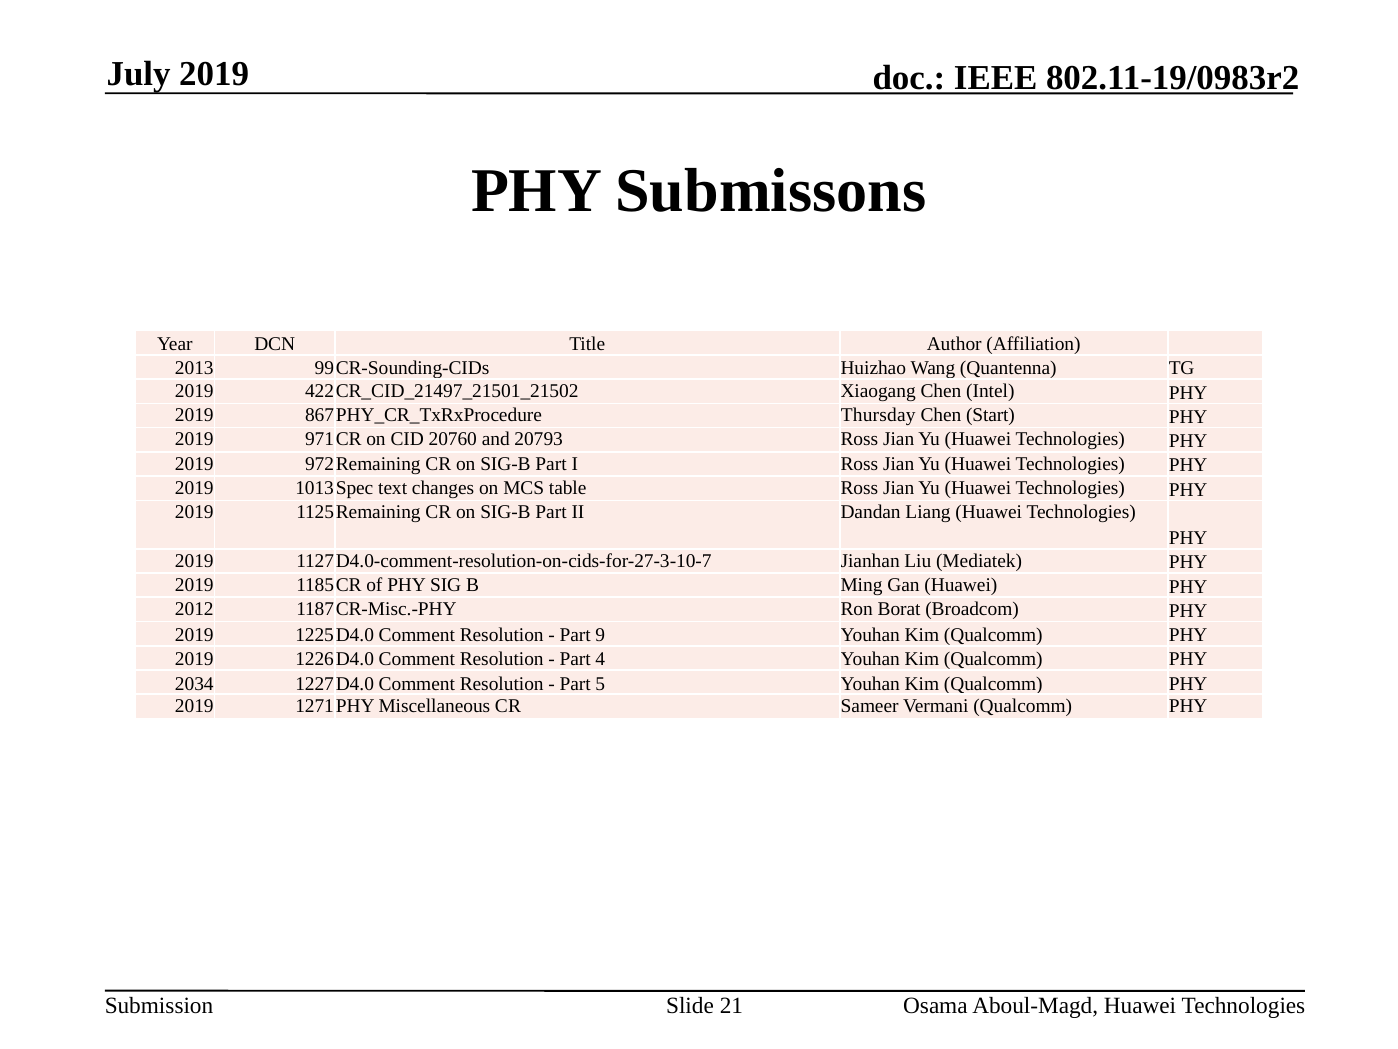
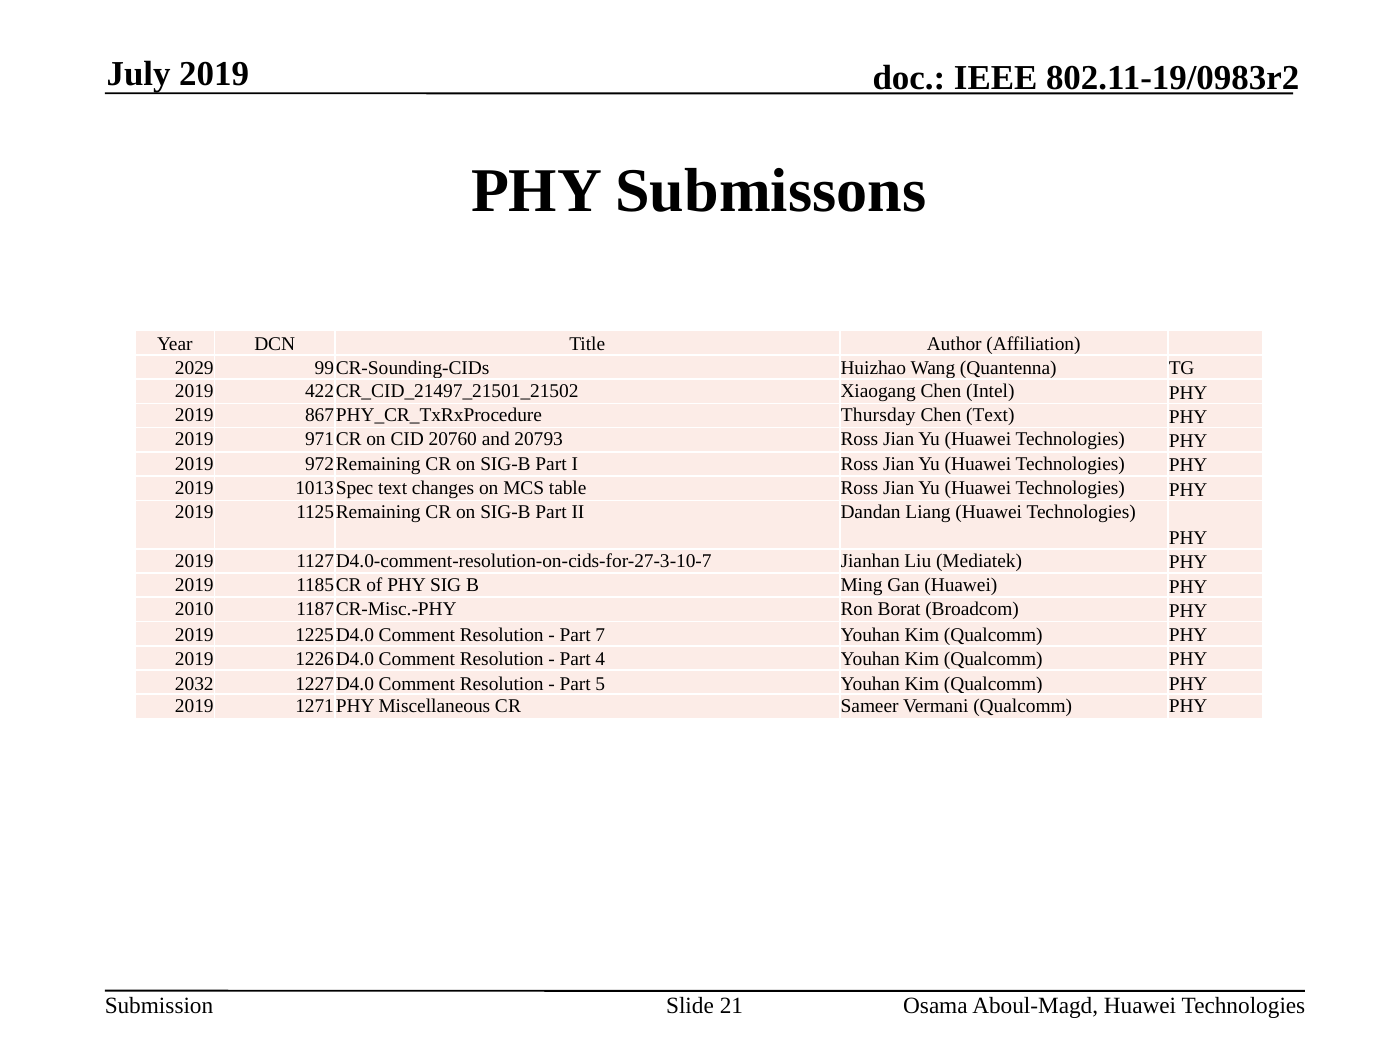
2013: 2013 -> 2029
Chen Start: Start -> Text
2012: 2012 -> 2010
9: 9 -> 7
2034: 2034 -> 2032
